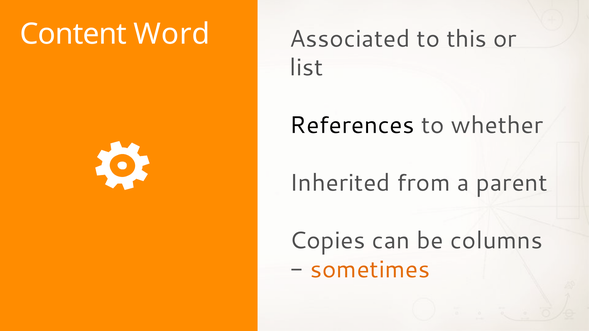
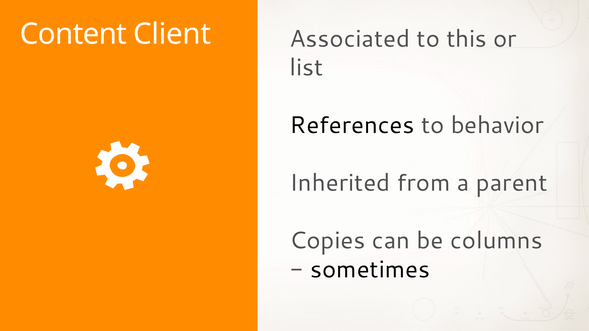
Word: Word -> Client
whether: whether -> behavior
sometimes colour: orange -> black
